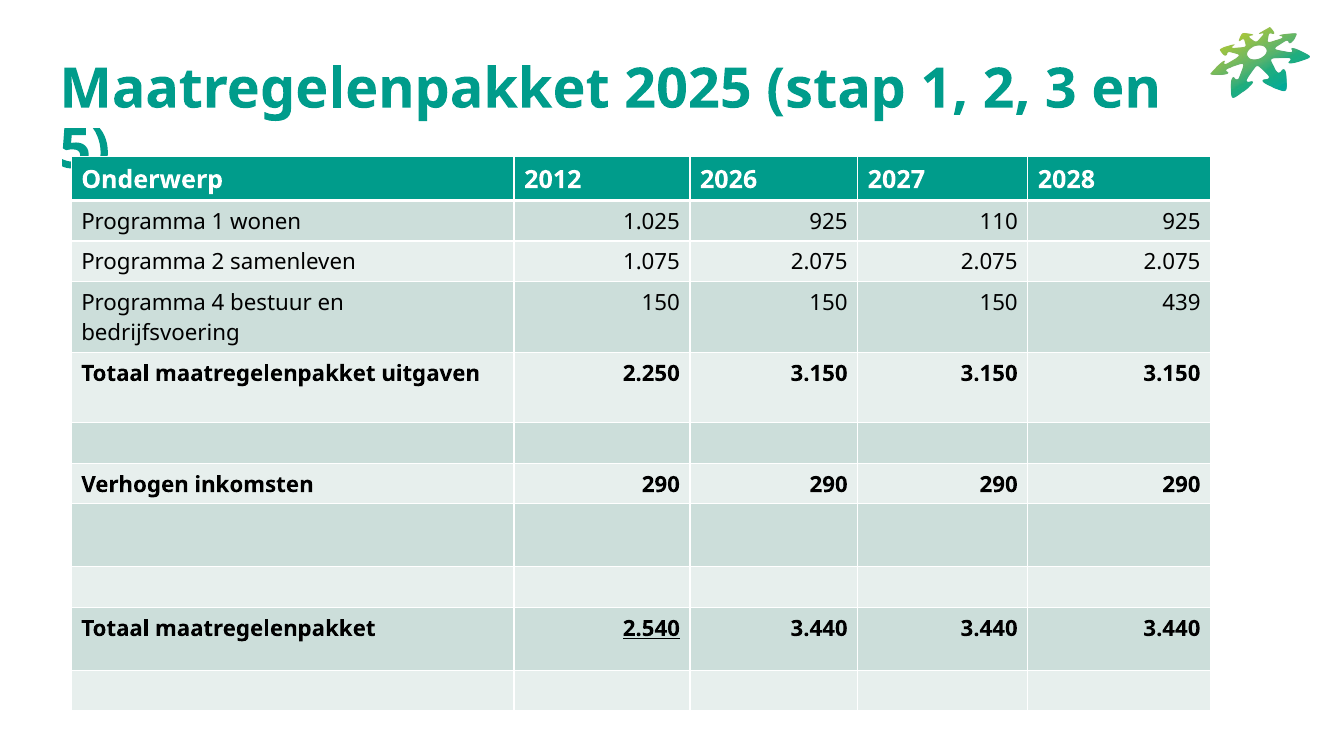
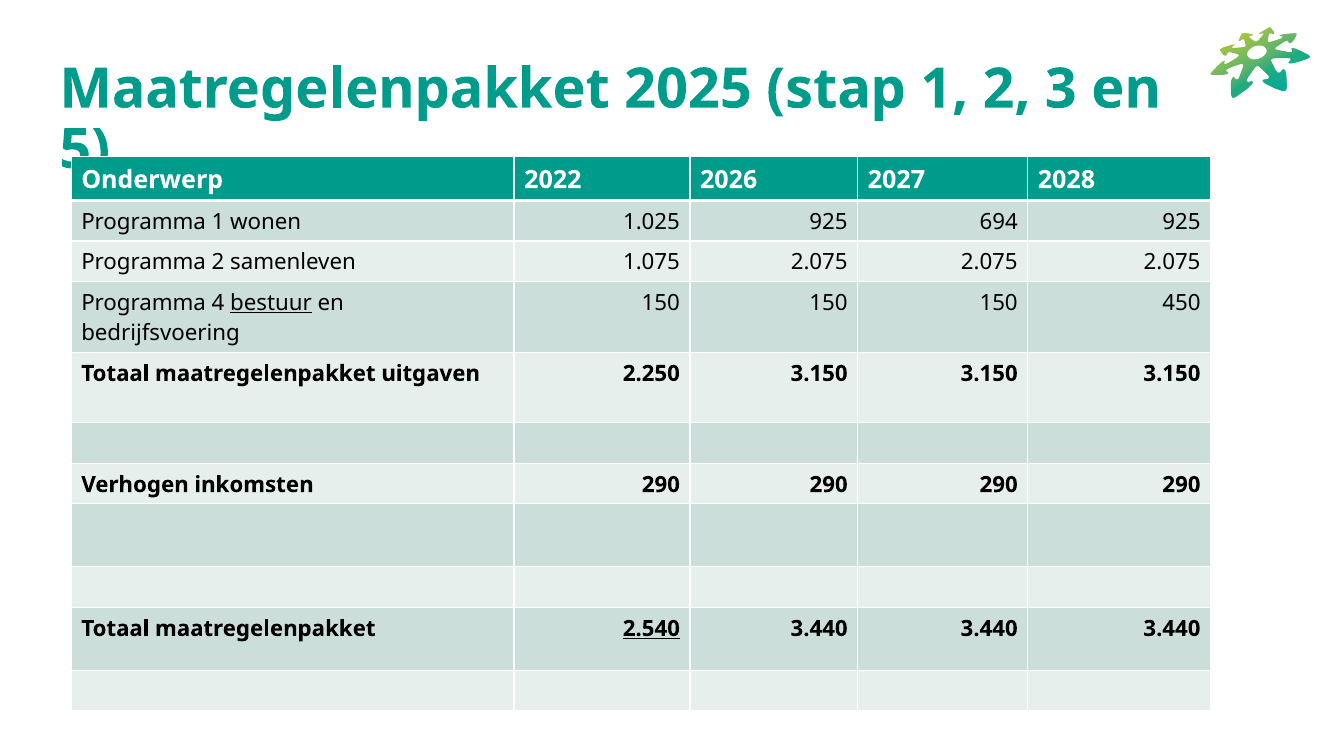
2012: 2012 -> 2022
110: 110 -> 694
bestuur underline: none -> present
439: 439 -> 450
